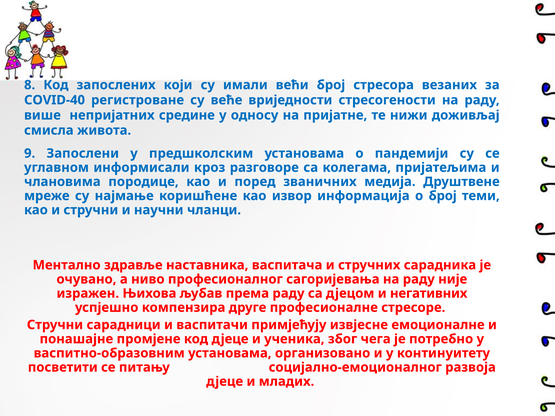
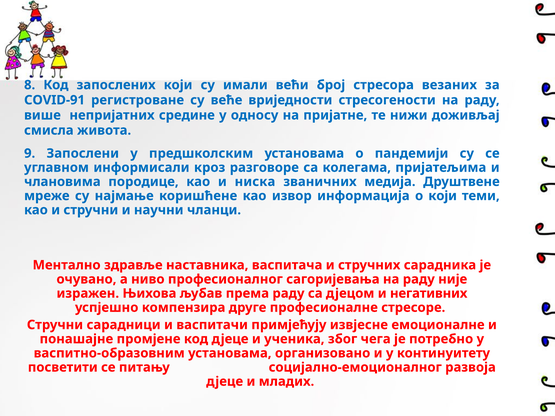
COVID-40: COVID-40 -> COVID-91
поред: поред -> ниска
о број: број -> који
